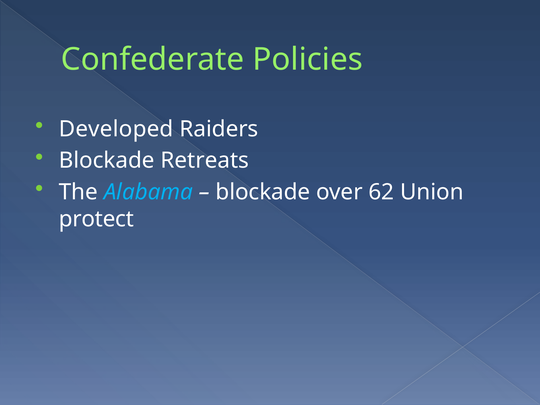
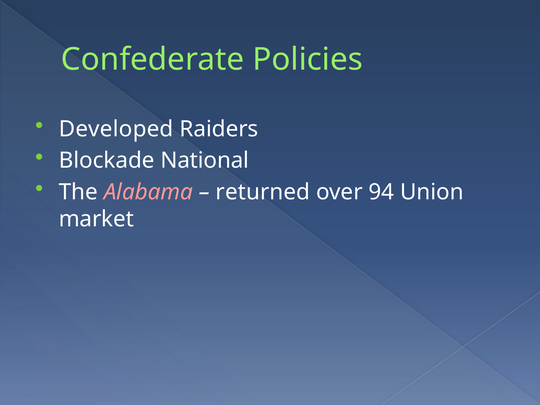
Retreats: Retreats -> National
Alabama colour: light blue -> pink
blockade at (263, 192): blockade -> returned
62: 62 -> 94
protect: protect -> market
